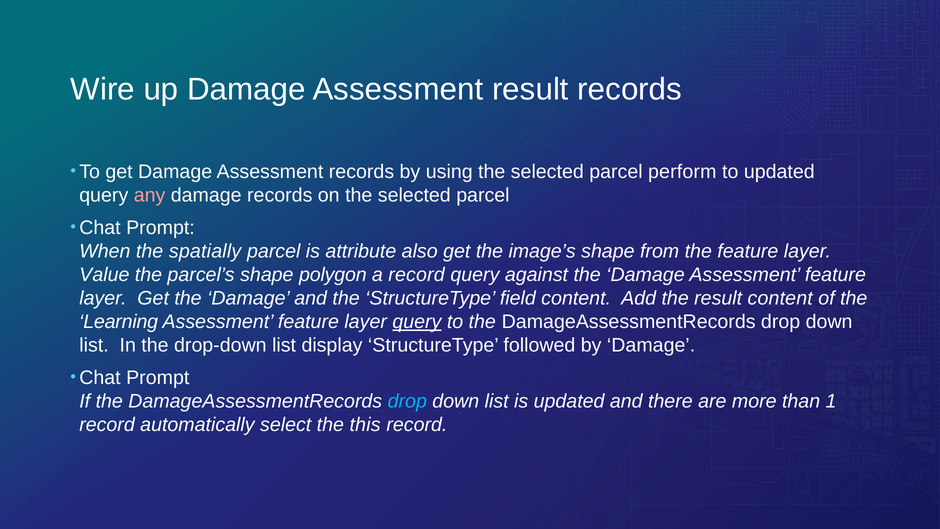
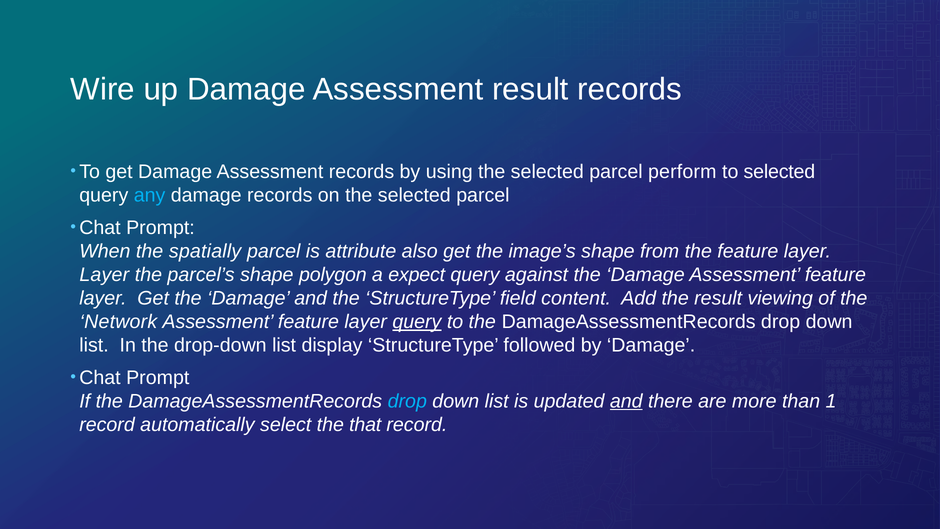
to updated: updated -> selected
any colour: pink -> light blue
Value at (104, 275): Value -> Layer
a record: record -> expect
result content: content -> viewing
Learning: Learning -> Network
and at (626, 401) underline: none -> present
this: this -> that
